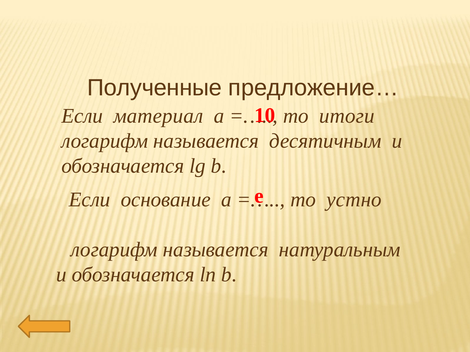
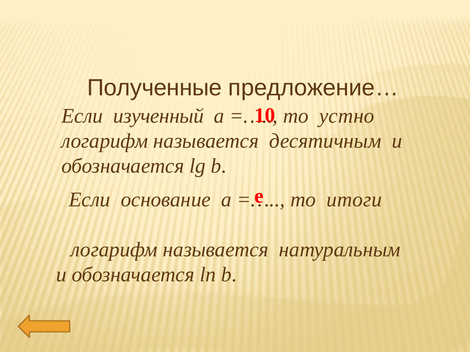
материал: материал -> изученный
итоги: итоги -> устно
устно: устно -> итоги
